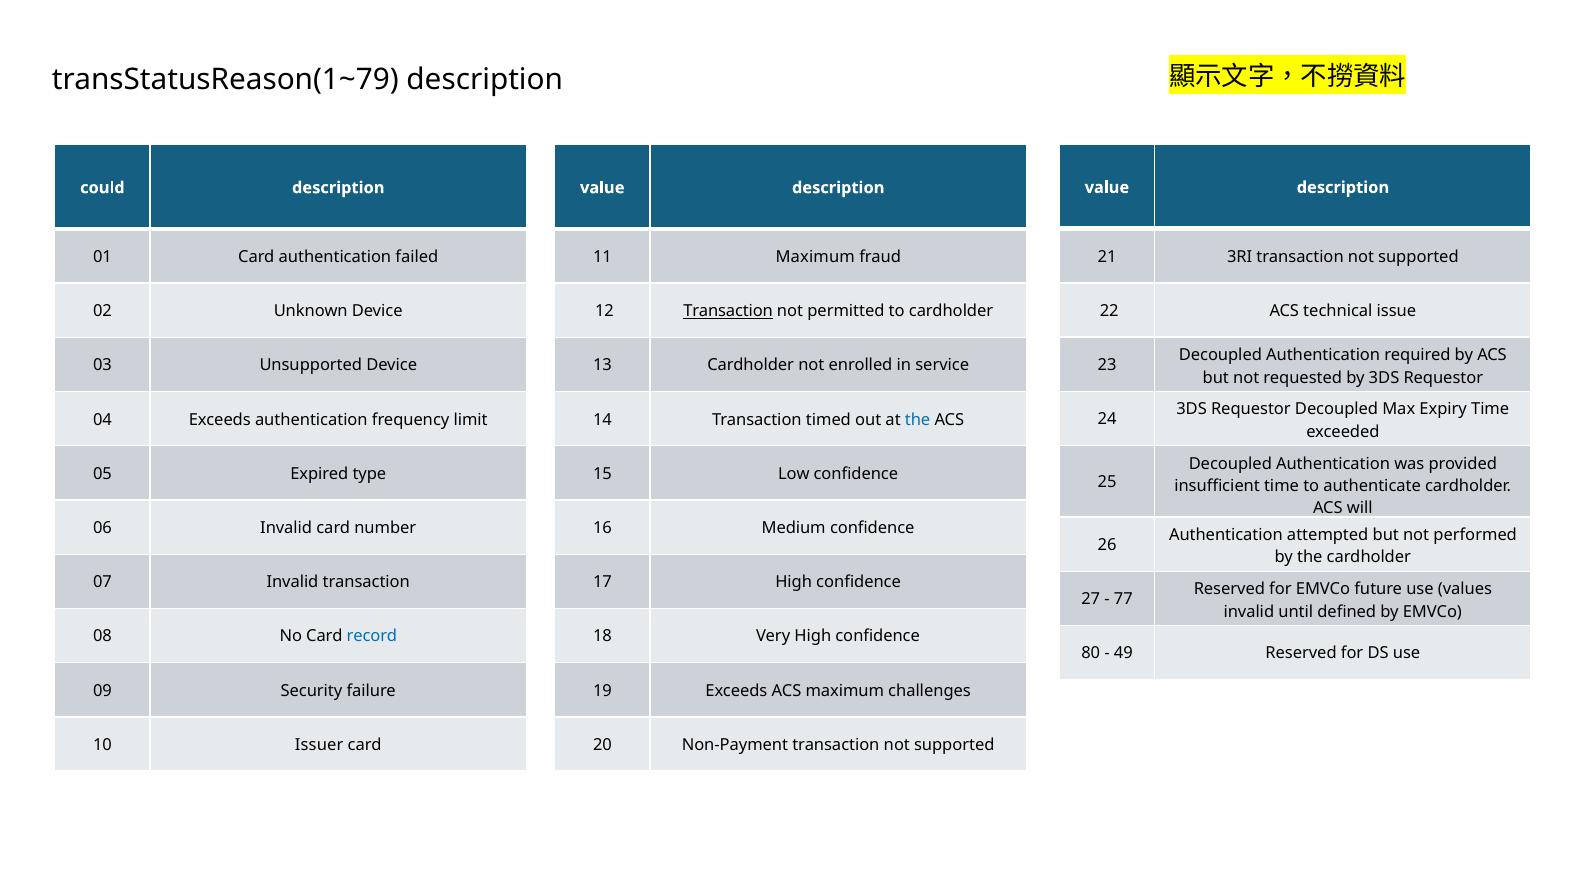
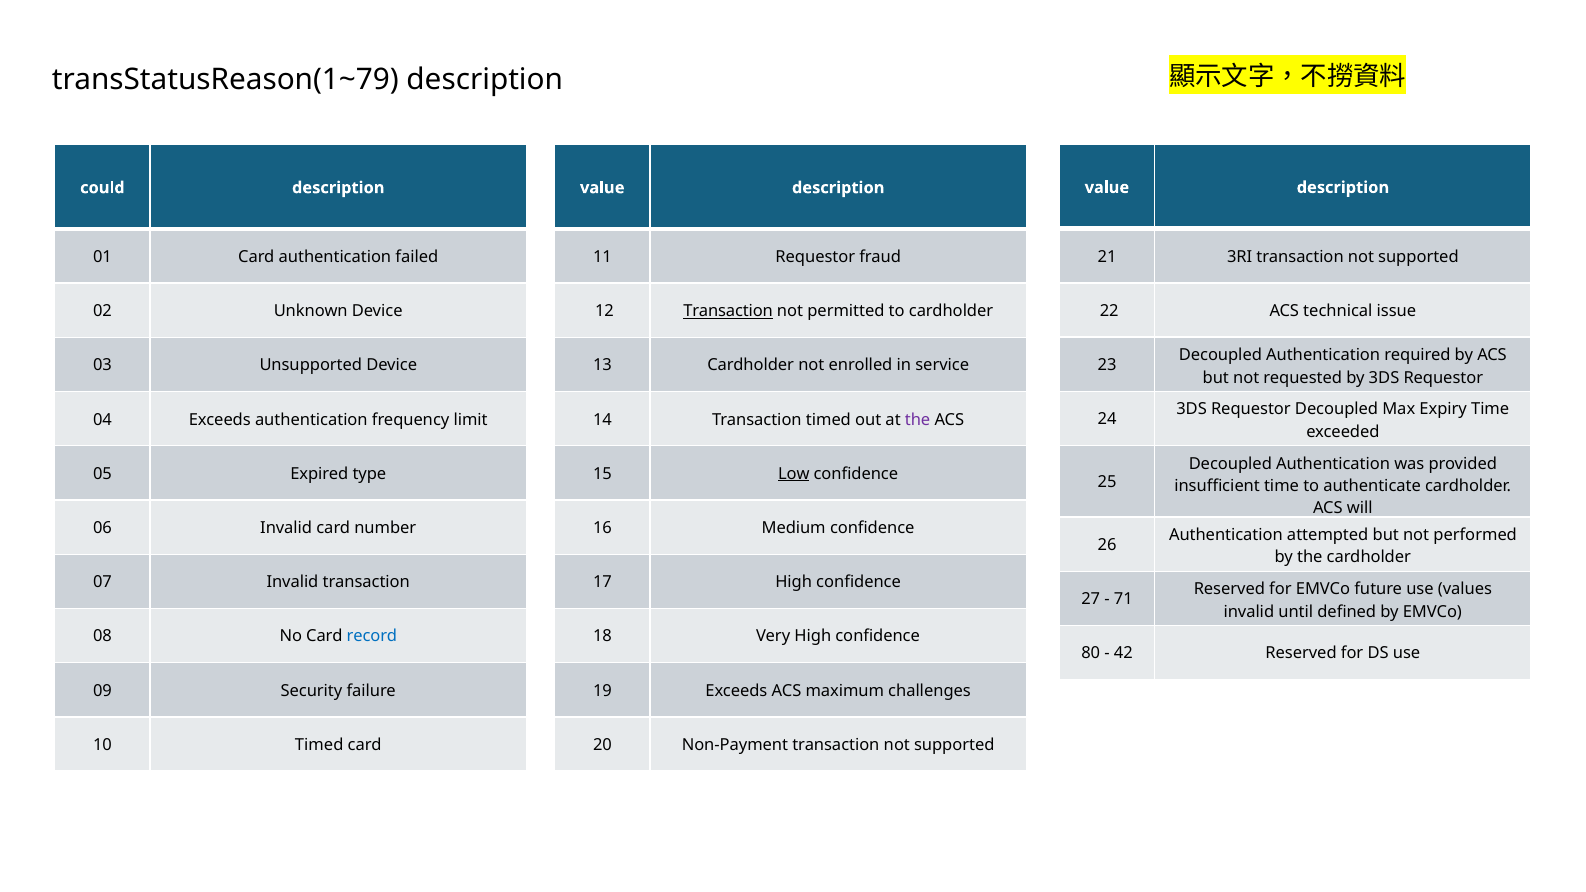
11 Maximum: Maximum -> Requestor
the at (918, 420) colour: blue -> purple
Low underline: none -> present
77: 77 -> 71
49: 49 -> 42
10 Issuer: Issuer -> Timed
